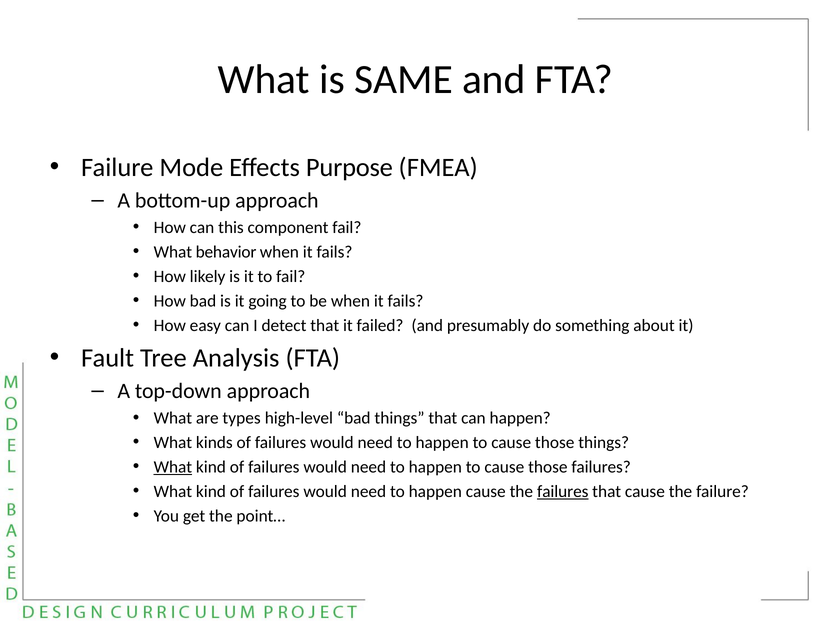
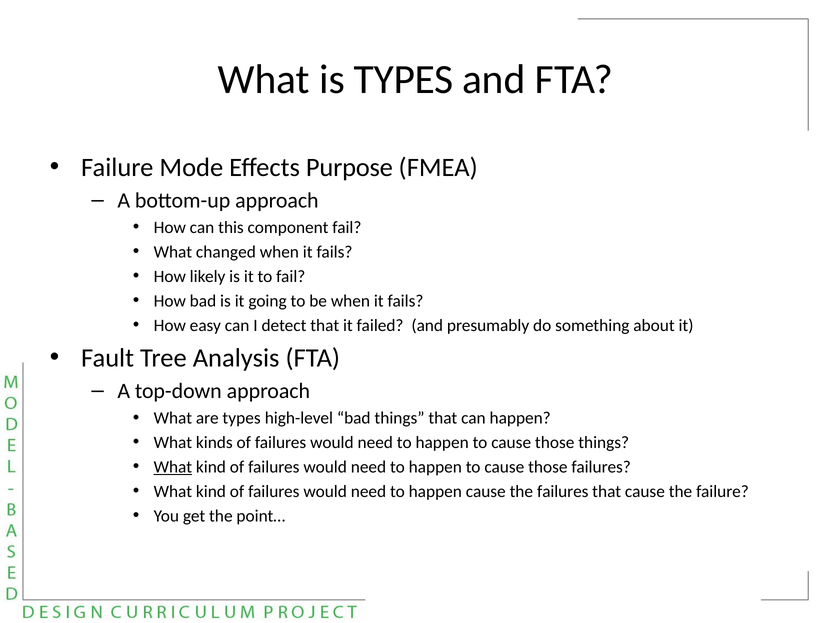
is SAME: SAME -> TYPES
behavior: behavior -> changed
failures at (563, 492) underline: present -> none
